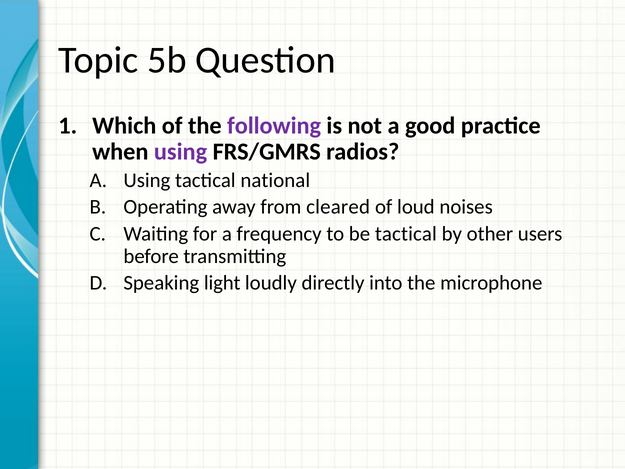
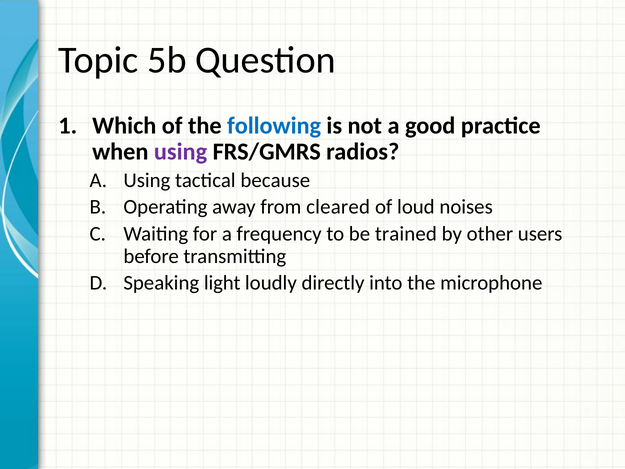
following colour: purple -> blue
national: national -> because
be tactical: tactical -> trained
